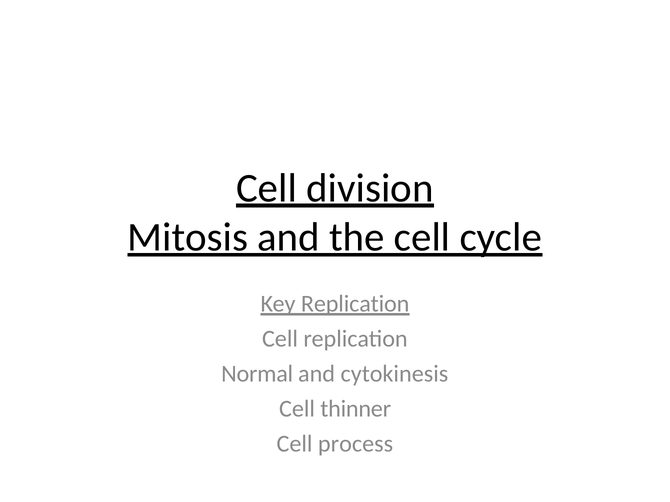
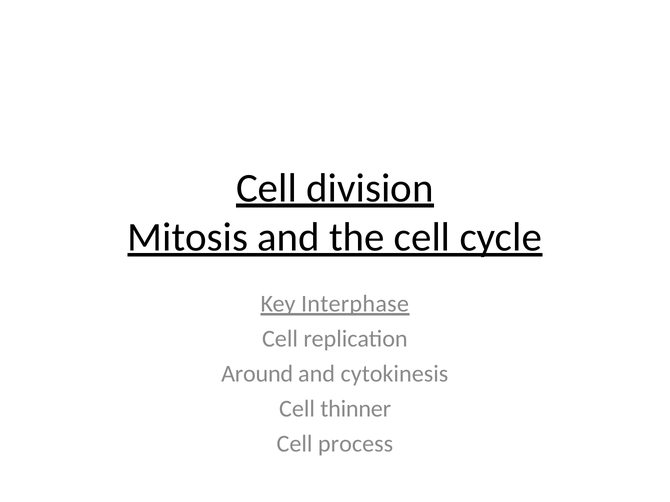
Key Replication: Replication -> Interphase
Normal: Normal -> Around
